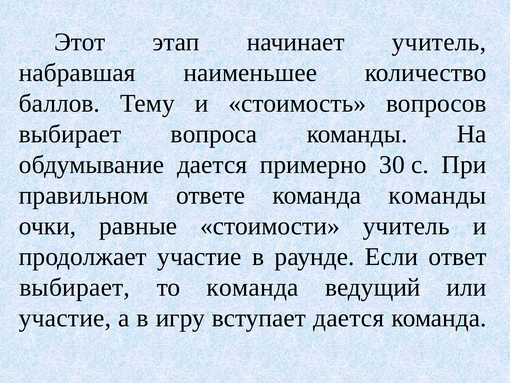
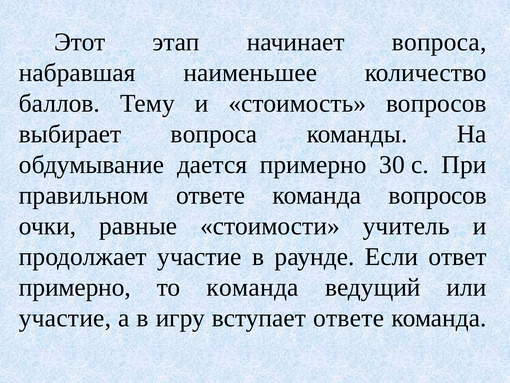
начинает учитель: учитель -> вопроса
команда команды: команды -> вопросов
выбирает at (75, 287): выбирает -> примерно
вступает дается: дается -> ответе
